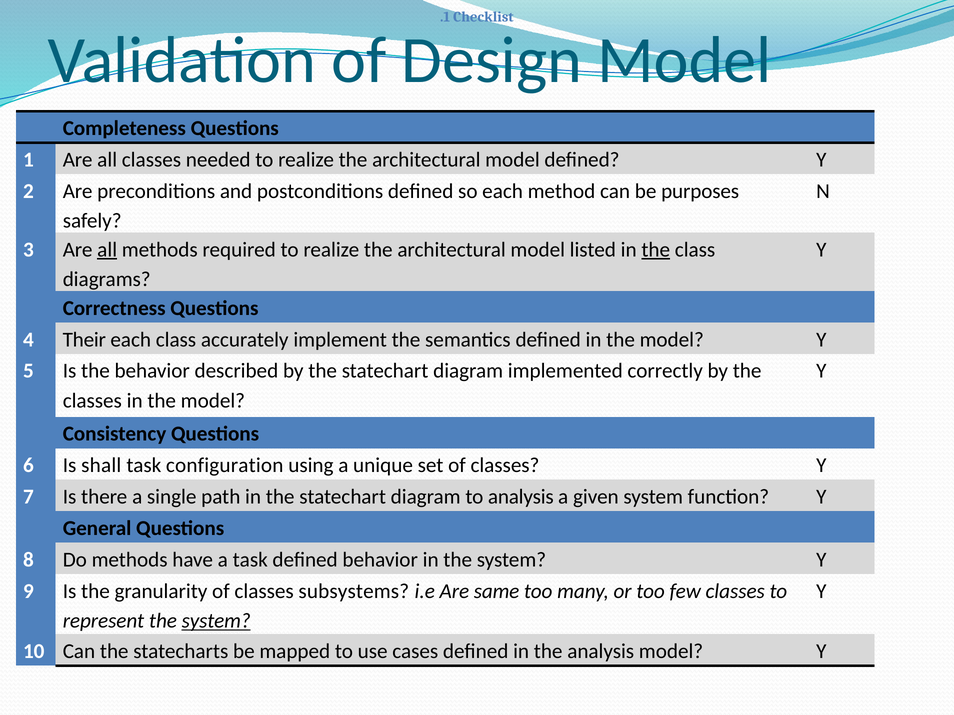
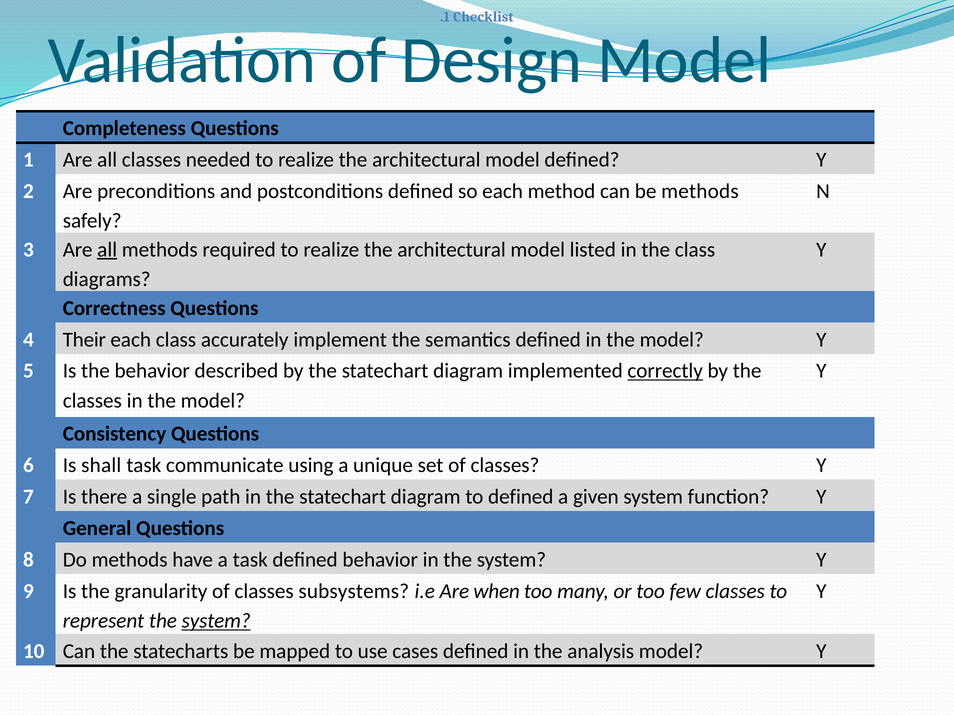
be purposes: purposes -> methods
the at (656, 250) underline: present -> none
correctly underline: none -> present
configuration: configuration -> communicate
to analysis: analysis -> defined
same: same -> when
